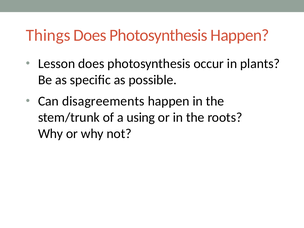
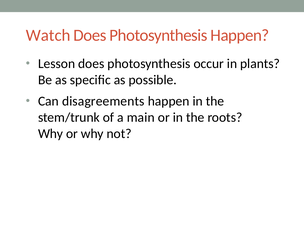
Things: Things -> Watch
using: using -> main
